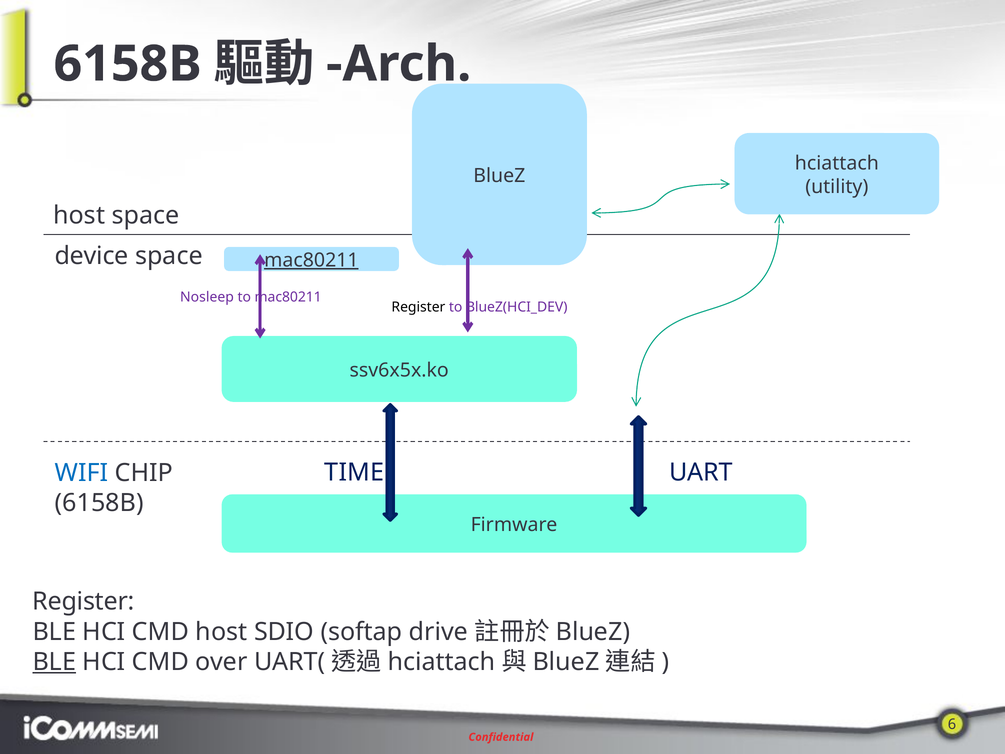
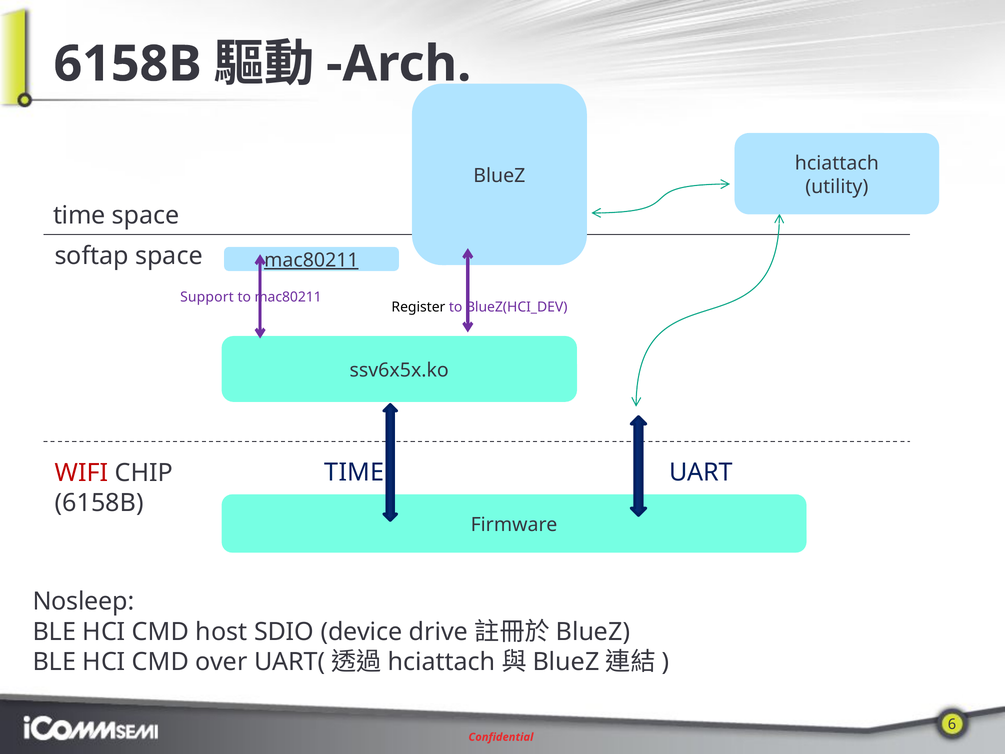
host at (79, 216): host -> time
device: device -> softap
Nosleep: Nosleep -> Support
WIFI colour: blue -> red
Register at (83, 601): Register -> Nosleep
softap: softap -> device
BLE at (54, 662) underline: present -> none
